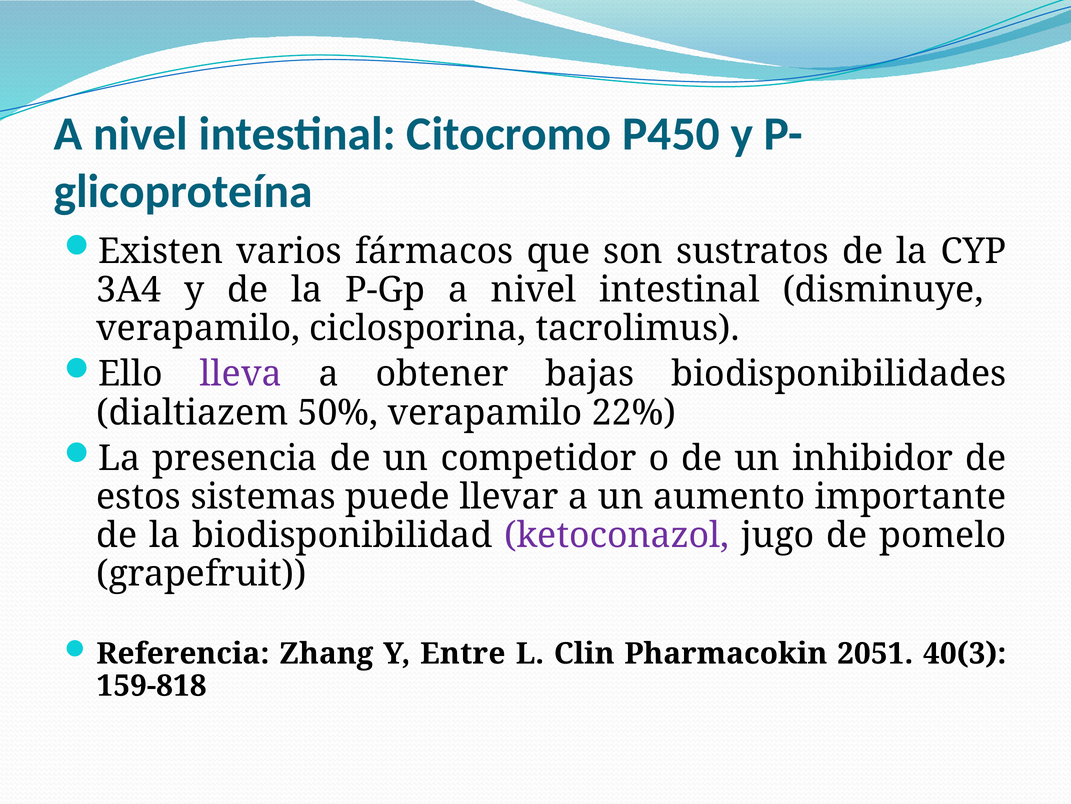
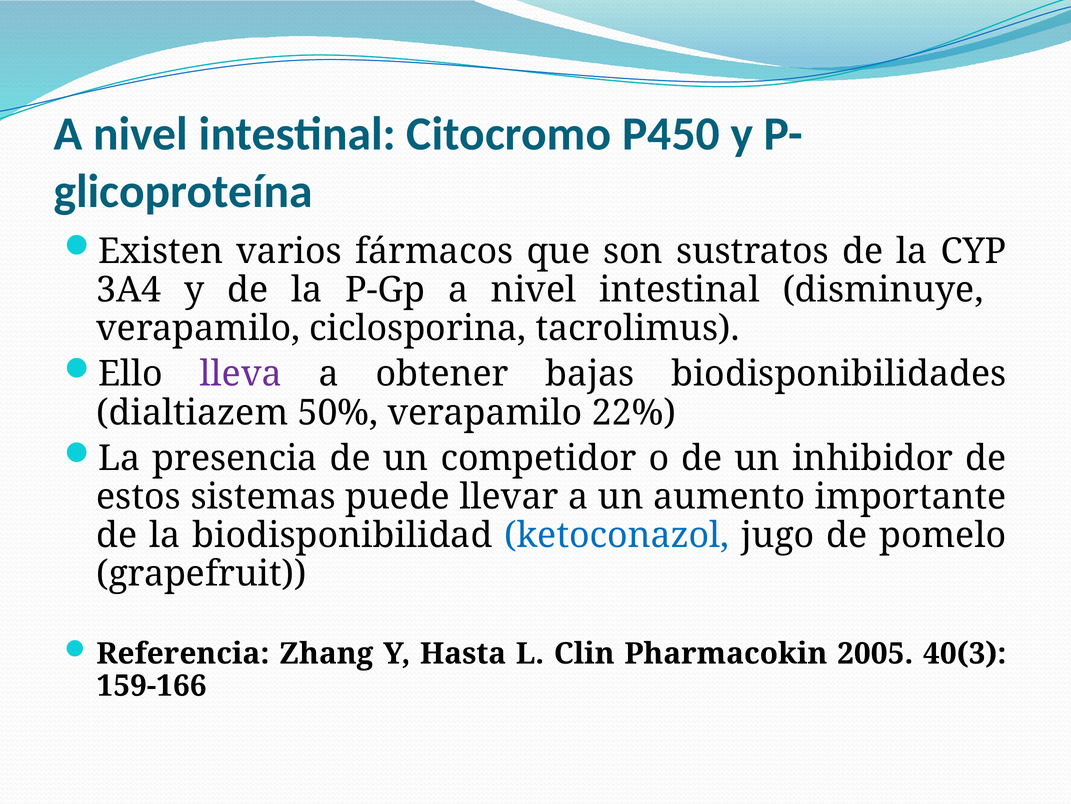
ketoconazol colour: purple -> blue
Entre: Entre -> Hasta
2051: 2051 -> 2005
159-818: 159-818 -> 159-166
